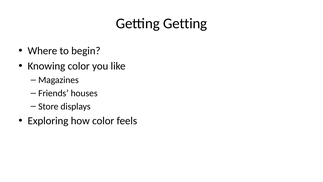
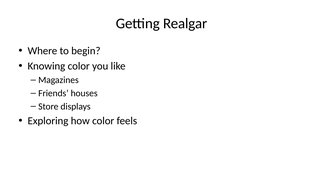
Getting Getting: Getting -> Realgar
